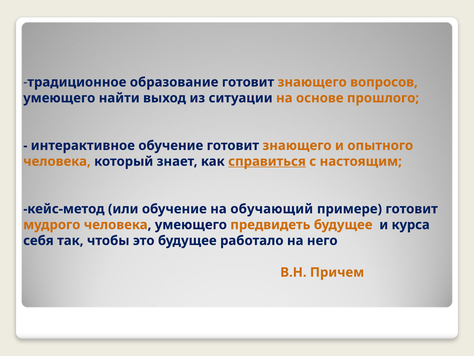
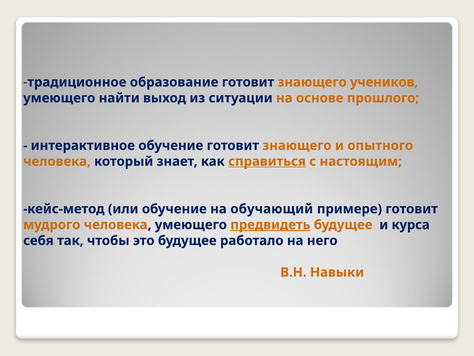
вопросов: вопросов -> учеников
предвидеть underline: none -> present
Причем: Причем -> Навыки
